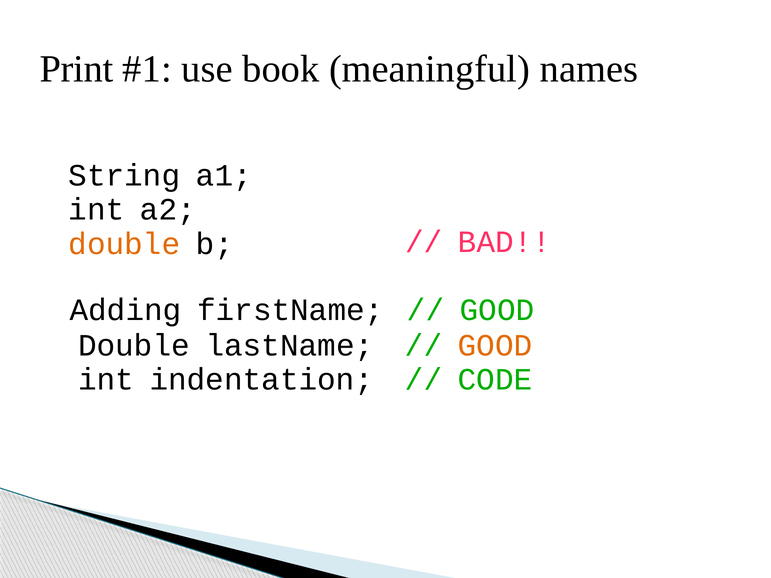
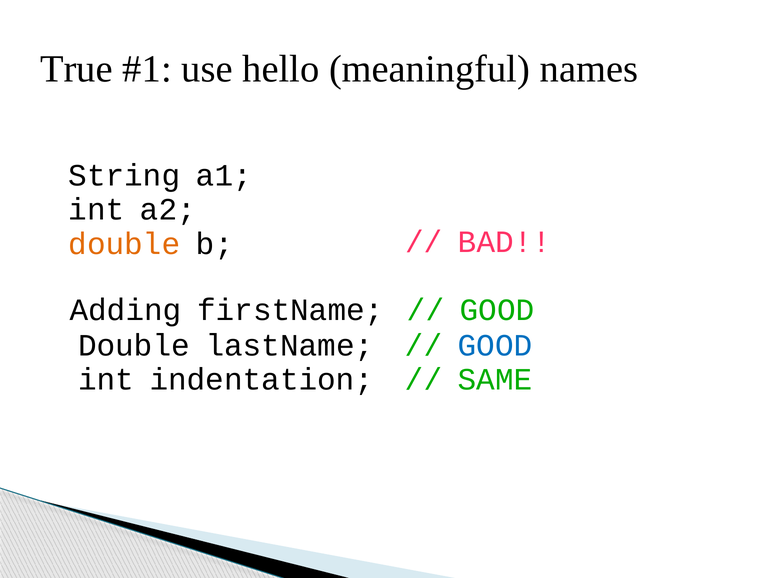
Print: Print -> True
book: book -> hello
GOOD at (495, 346) colour: orange -> blue
CODE: CODE -> SAME
